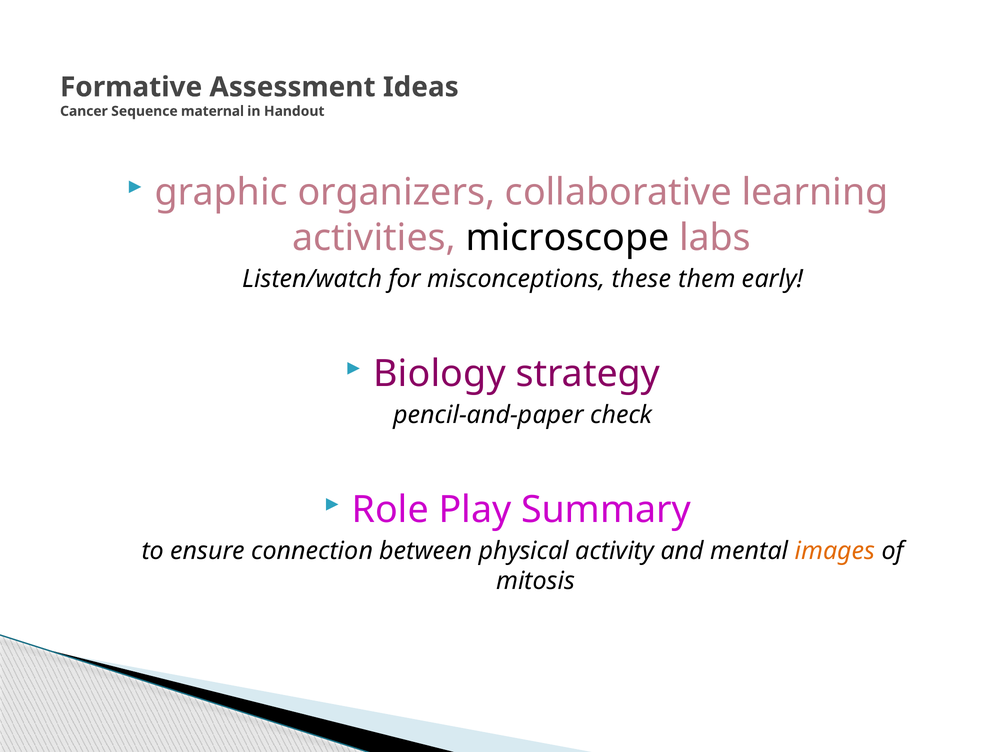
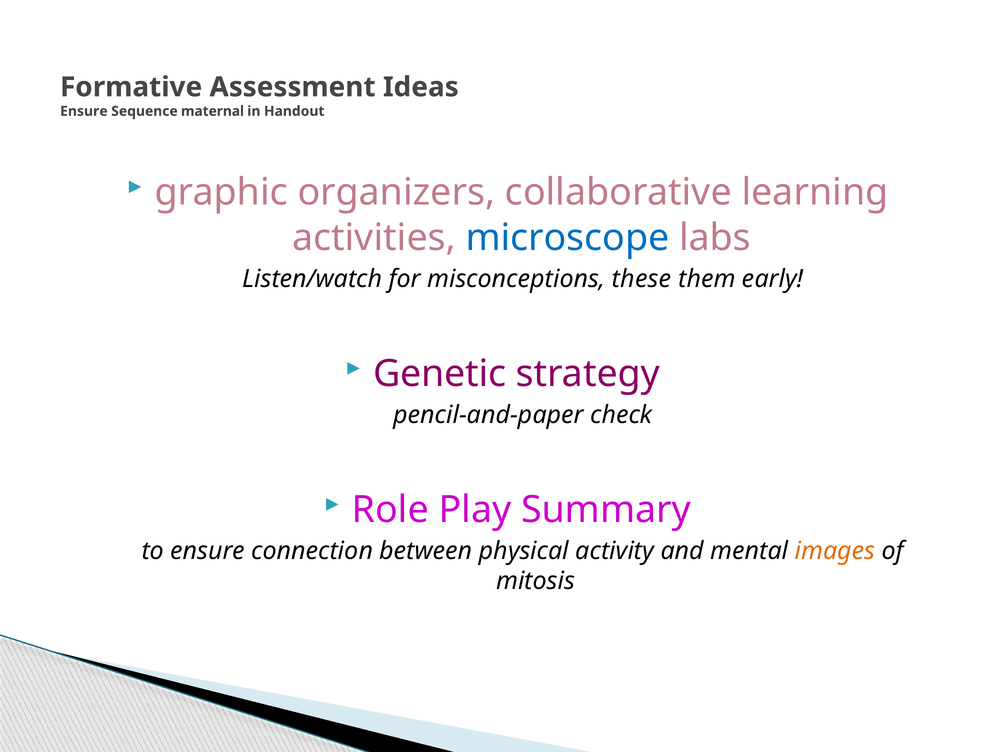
Cancer at (84, 111): Cancer -> Ensure
microscope colour: black -> blue
Biology: Biology -> Genetic
